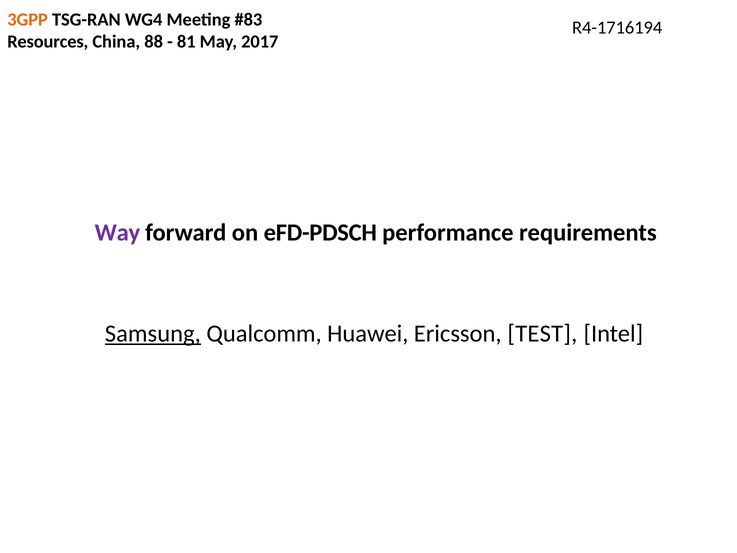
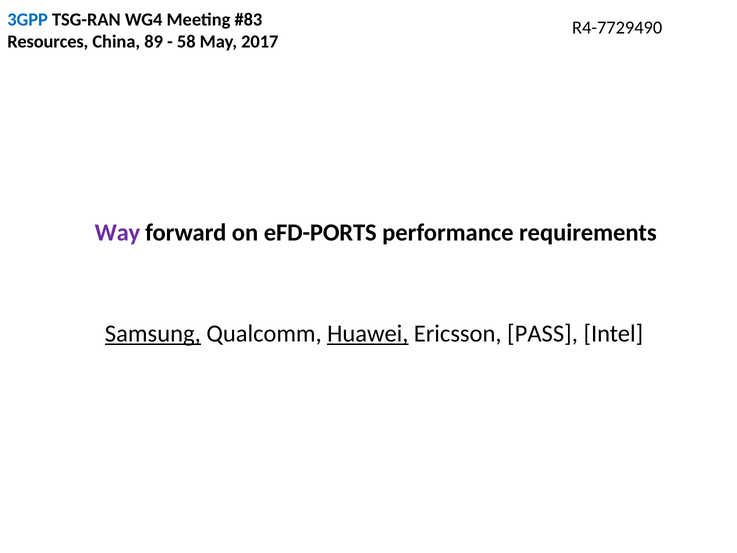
3GPP colour: orange -> blue
R4-1716194: R4-1716194 -> R4-7729490
88: 88 -> 89
81: 81 -> 58
eFD-PDSCH: eFD-PDSCH -> eFD-PORTS
Huawei underline: none -> present
TEST: TEST -> PASS
